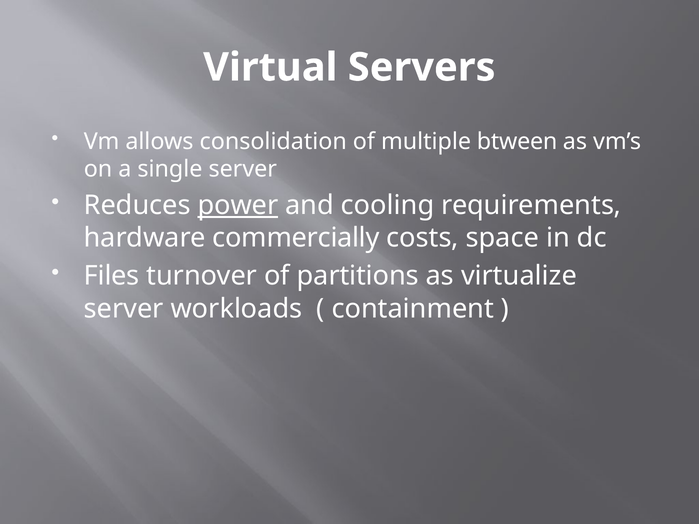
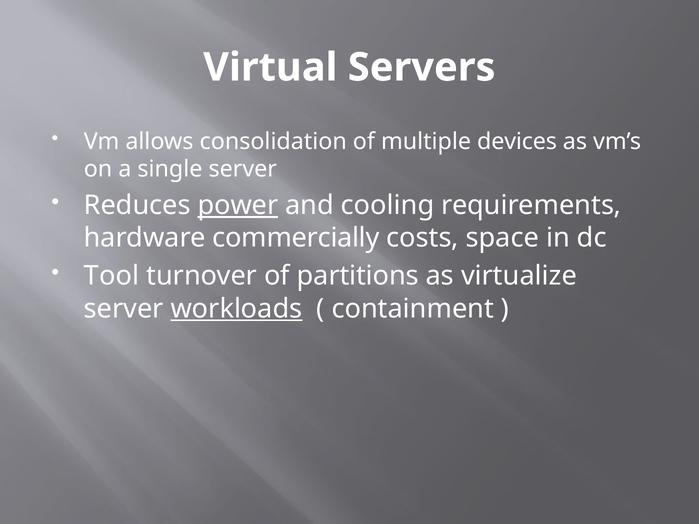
btween: btween -> devices
Files: Files -> Tool
workloads underline: none -> present
